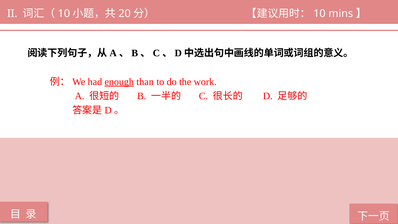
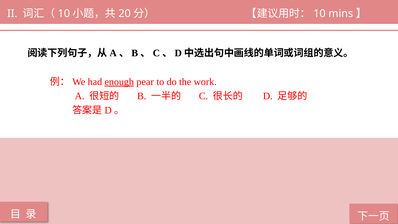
than: than -> pear
